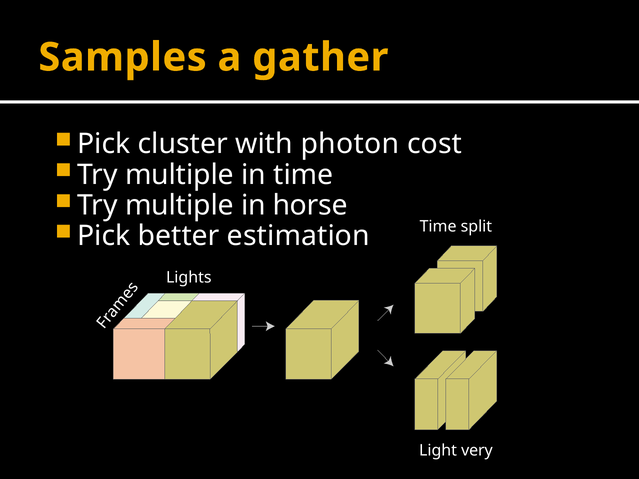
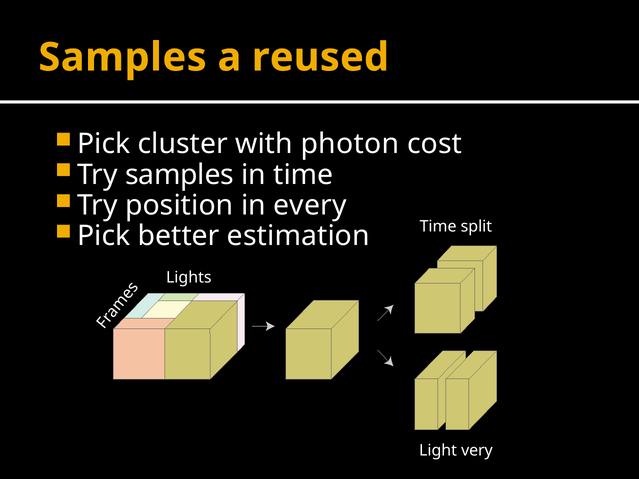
gather: gather -> reused
multiple at (179, 175): multiple -> samples
multiple at (179, 205): multiple -> position
horse: horse -> every
